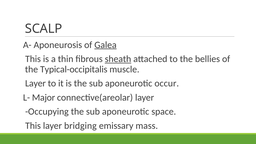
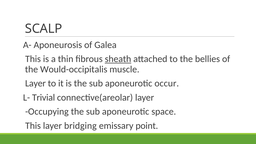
Galea underline: present -> none
Typical-occipitalis: Typical-occipitalis -> Would-occipitalis
Major: Major -> Trivial
mass: mass -> point
